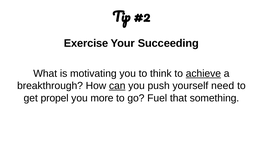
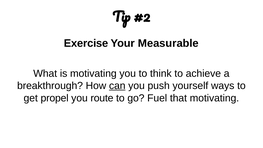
Succeeding: Succeeding -> Measurable
achieve underline: present -> none
need: need -> ways
more: more -> route
that something: something -> motivating
